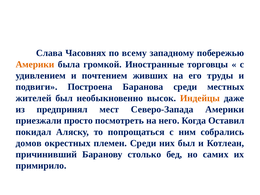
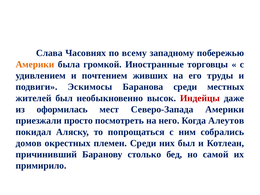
Построена: Построена -> Эскимосы
Индейцы colour: orange -> red
предпринял: предпринял -> оформилась
Оставил: Оставил -> Алеутов
самих: самих -> самой
